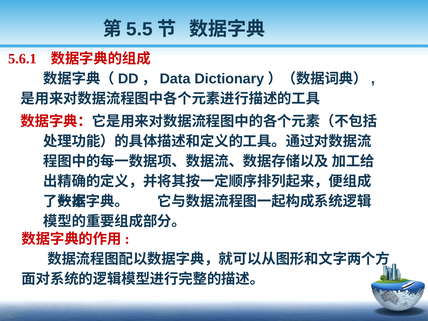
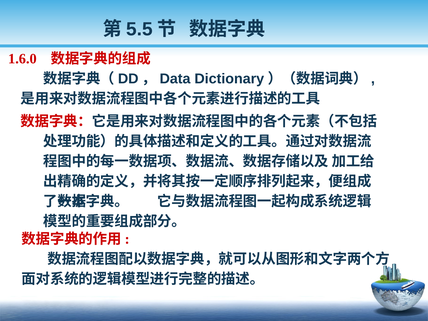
5.6.1: 5.6.1 -> 1.6.0
